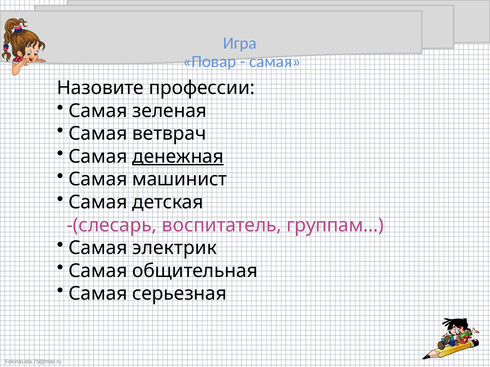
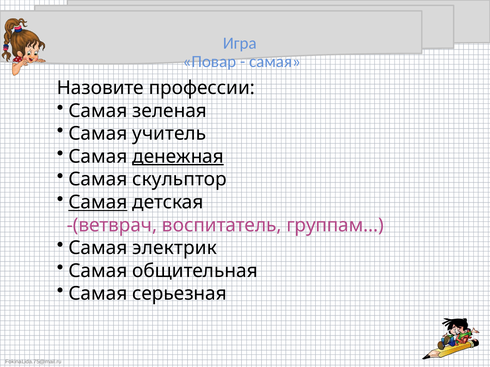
ветврач: ветврач -> учитель
машинист: машинист -> скульптор
Самая at (98, 203) underline: none -> present
-(слесарь: -(слесарь -> -(ветврач
